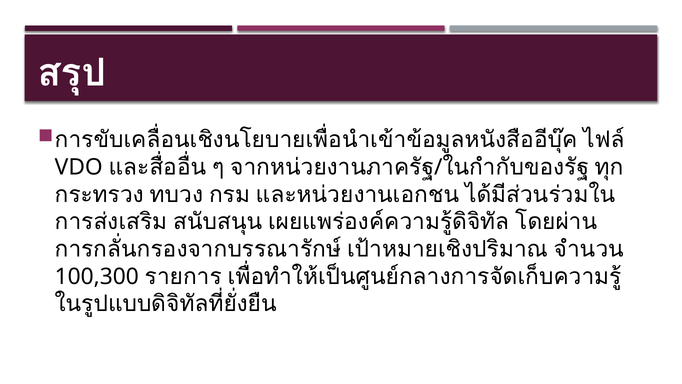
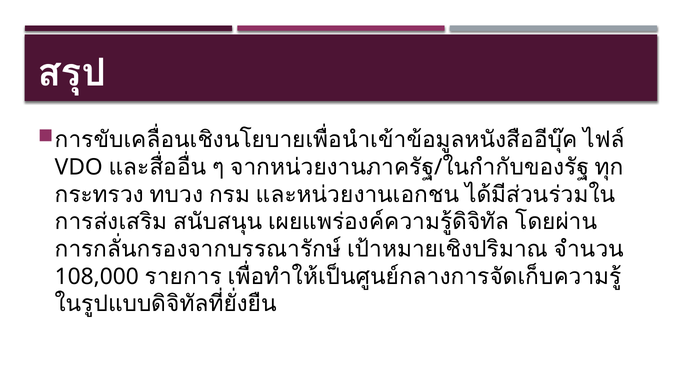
100,300: 100,300 -> 108,000
